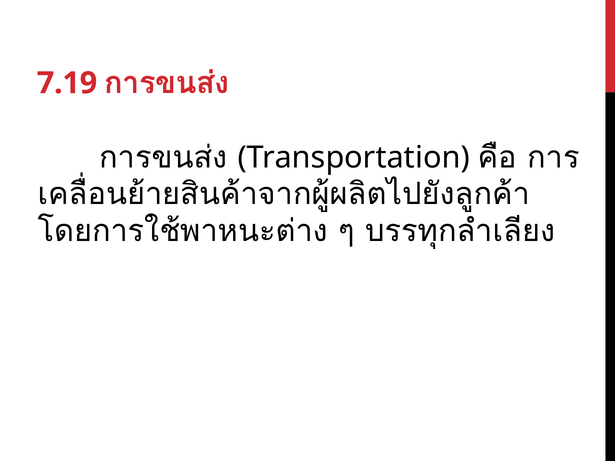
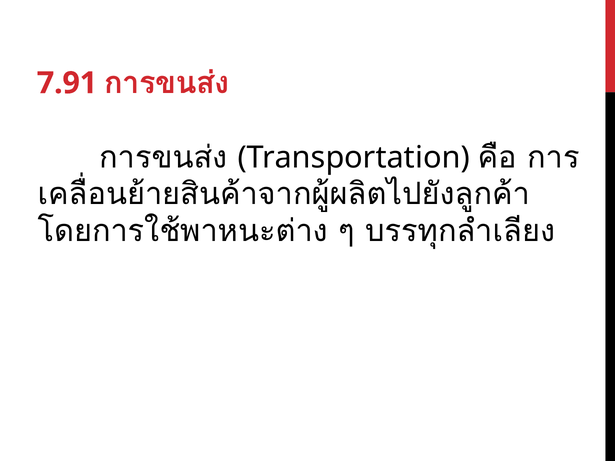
7.19: 7.19 -> 7.91
